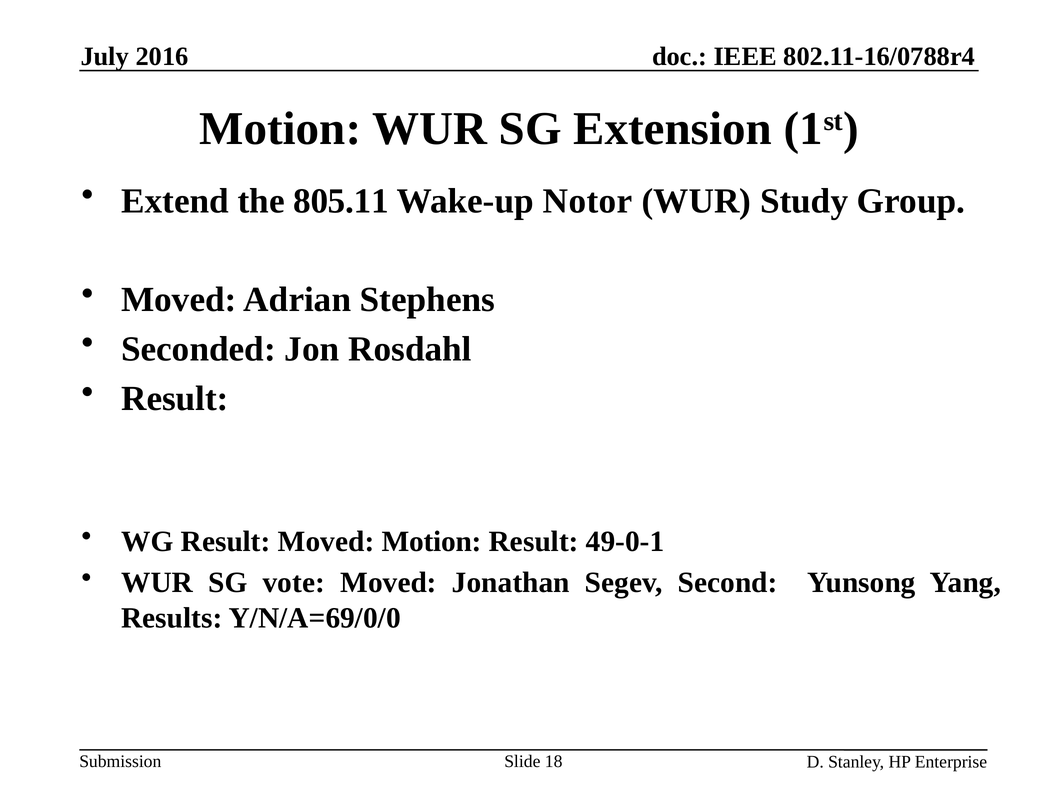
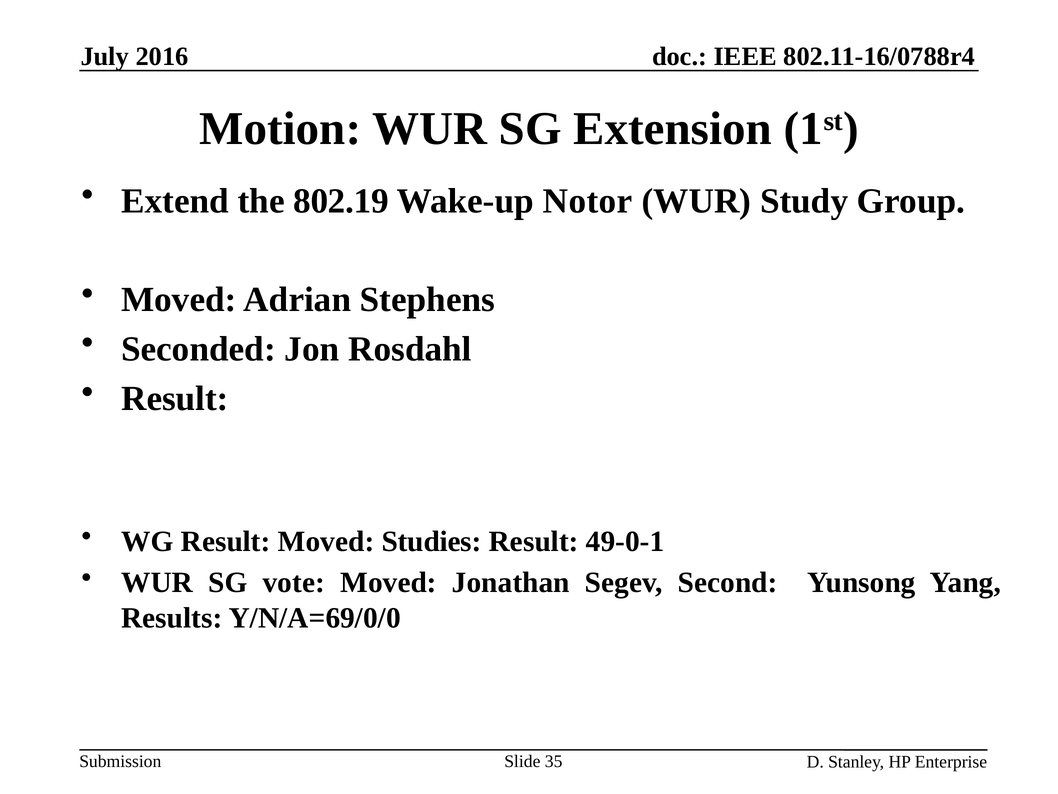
805.11: 805.11 -> 802.19
Moved Motion: Motion -> Studies
18: 18 -> 35
